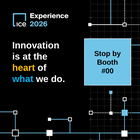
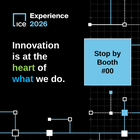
heart colour: yellow -> light green
